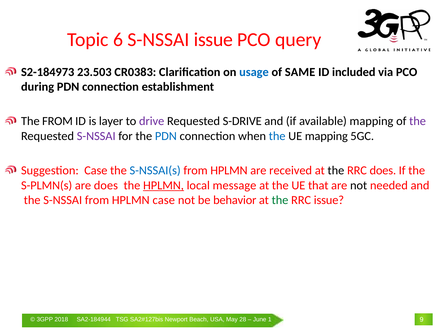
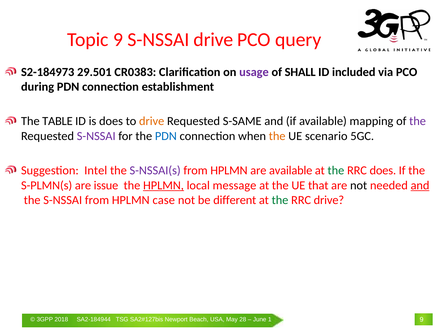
Topic 6: 6 -> 9
S-NSSAI issue: issue -> drive
23.503: 23.503 -> 29.501
usage colour: blue -> purple
SAME: SAME -> SHALL
The FROM: FROM -> TABLE
is layer: layer -> does
drive at (152, 121) colour: purple -> orange
S-DRIVE: S-DRIVE -> S-SAME
the at (277, 136) colour: blue -> orange
UE mapping: mapping -> scenario
Suggestion Case: Case -> Intel
S-NSSAI(s colour: blue -> purple
are received: received -> available
the at (336, 171) colour: black -> green
are does: does -> issue
and at (420, 185) underline: none -> present
behavior: behavior -> different
RRC issue: issue -> drive
